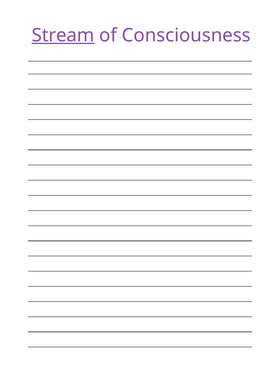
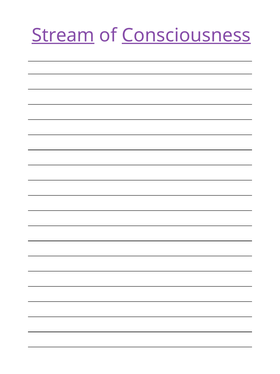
Consciousness underline: none -> present
